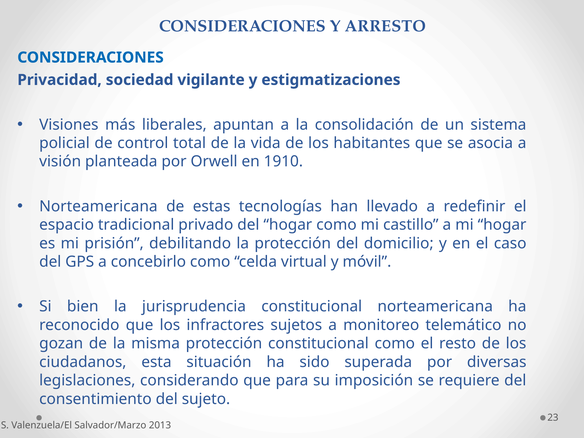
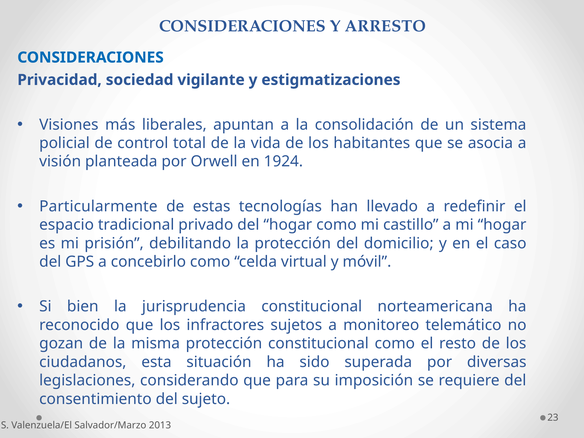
1910: 1910 -> 1924
Norteamericana at (98, 206): Norteamericana -> Particularmente
